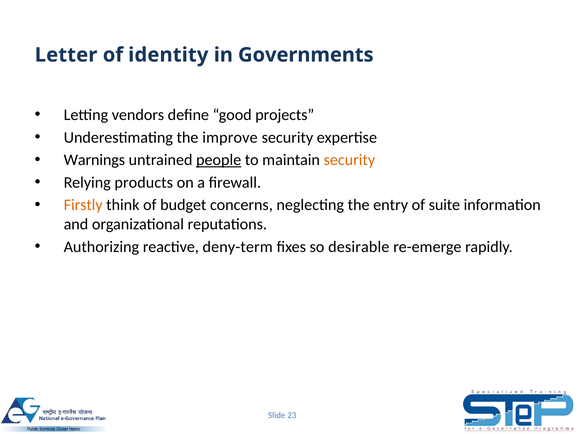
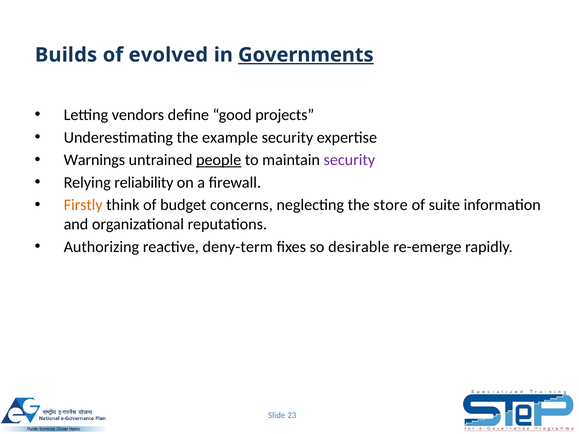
Letter: Letter -> Builds
identity: identity -> evolved
Governments underline: none -> present
improve: improve -> example
security at (349, 160) colour: orange -> purple
products: products -> reliability
entry: entry -> store
